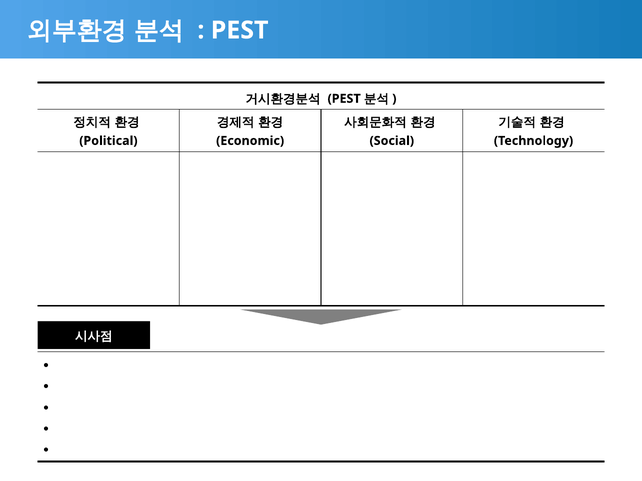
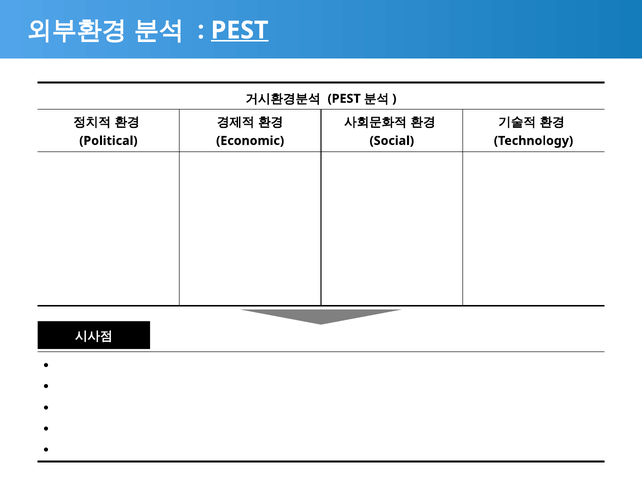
PEST at (240, 30) underline: none -> present
